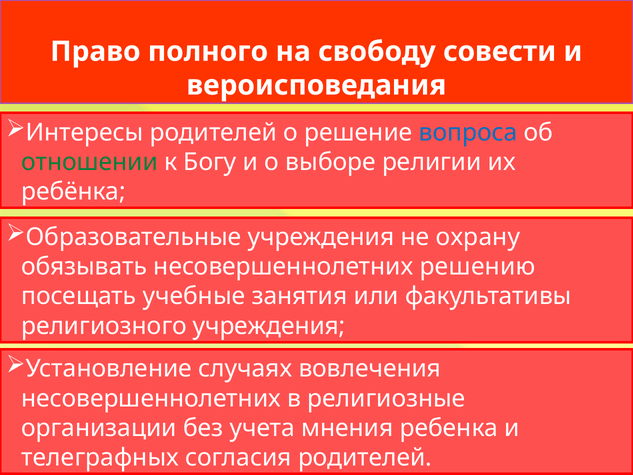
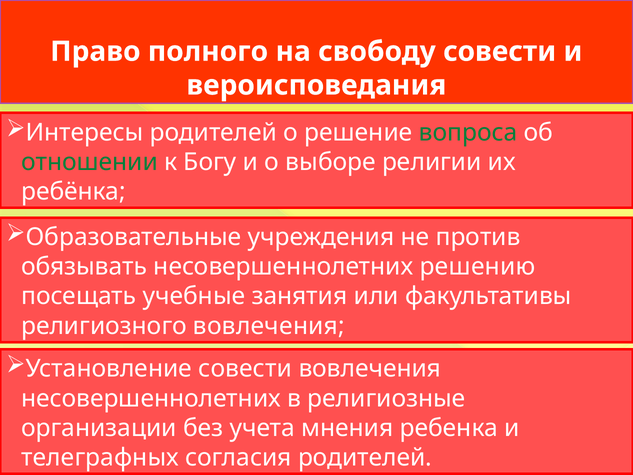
вопроса colour: blue -> green
охрану: охрану -> против
религиозного учреждения: учреждения -> вовлечения
Установление случаях: случаях -> совести
